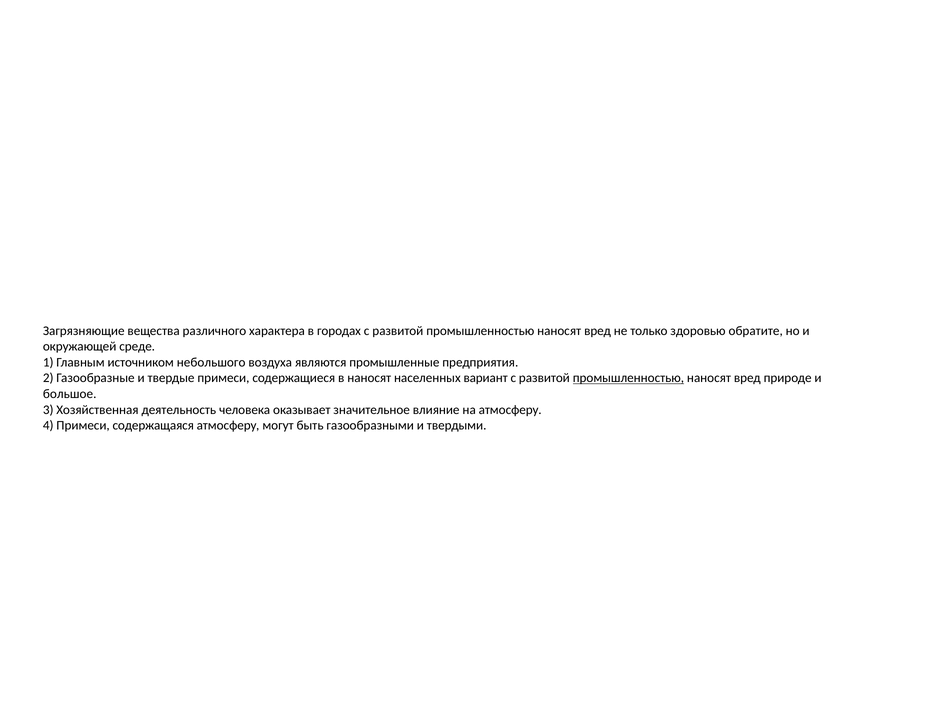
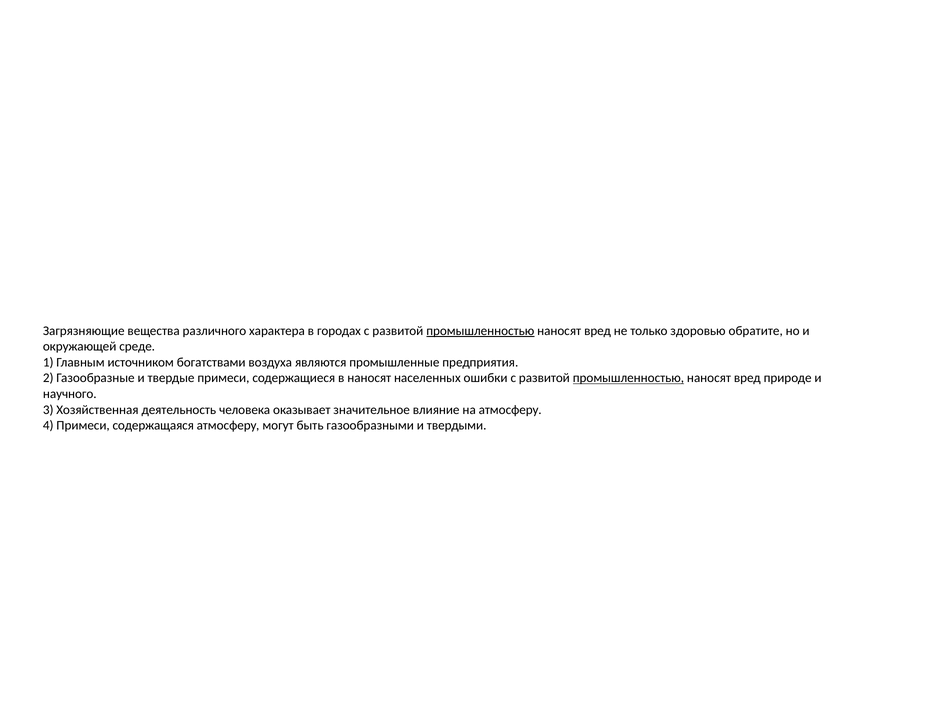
промышленностью at (480, 331) underline: none -> present
небольшого: небольшого -> богатствами
вариант: вариант -> ошибки
большое: большое -> научного
